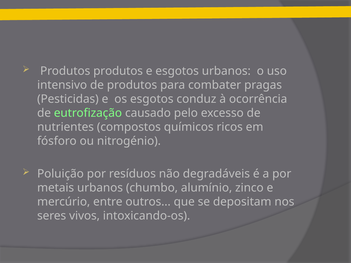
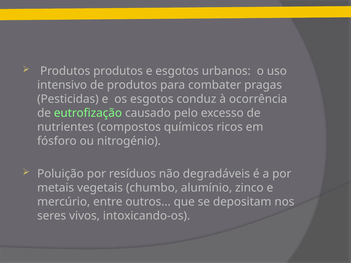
metais urbanos: urbanos -> vegetais
